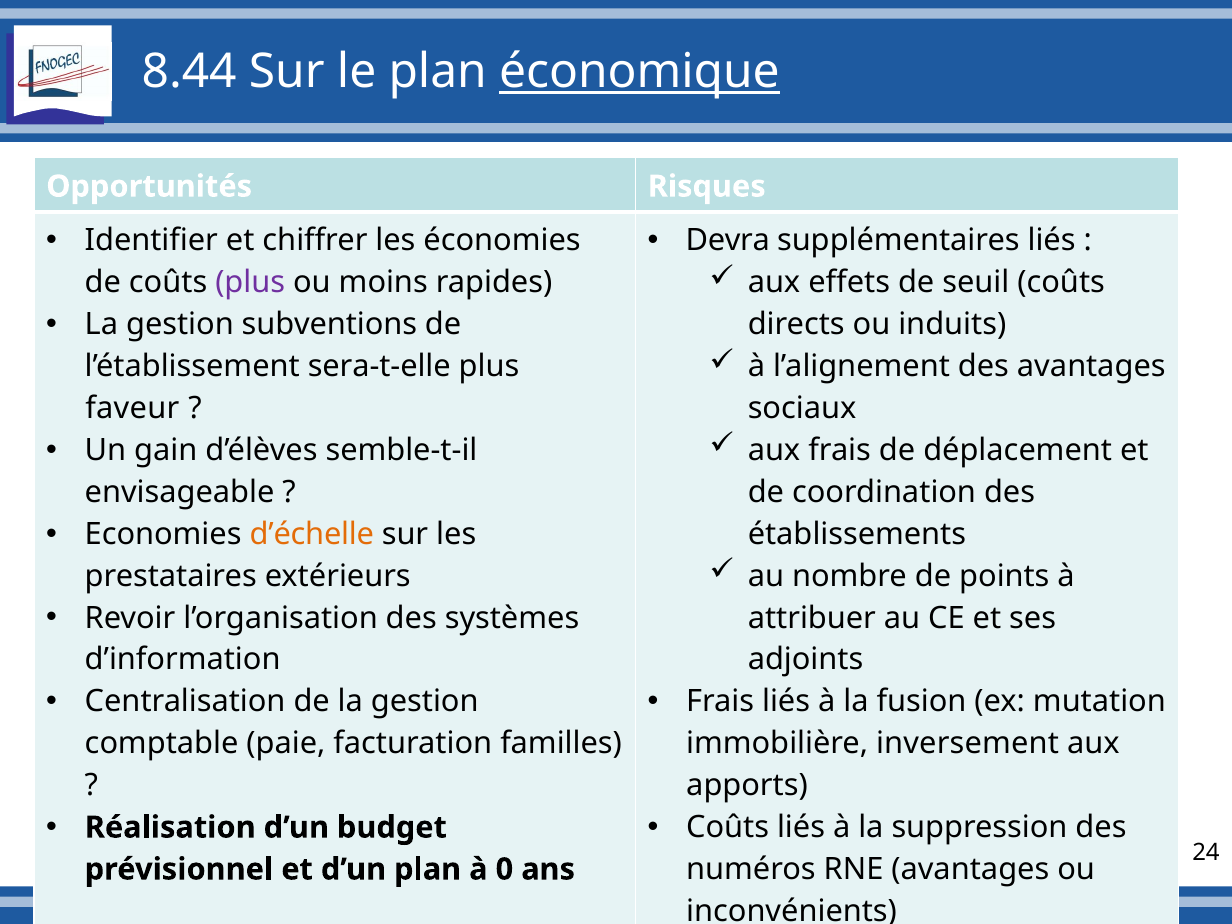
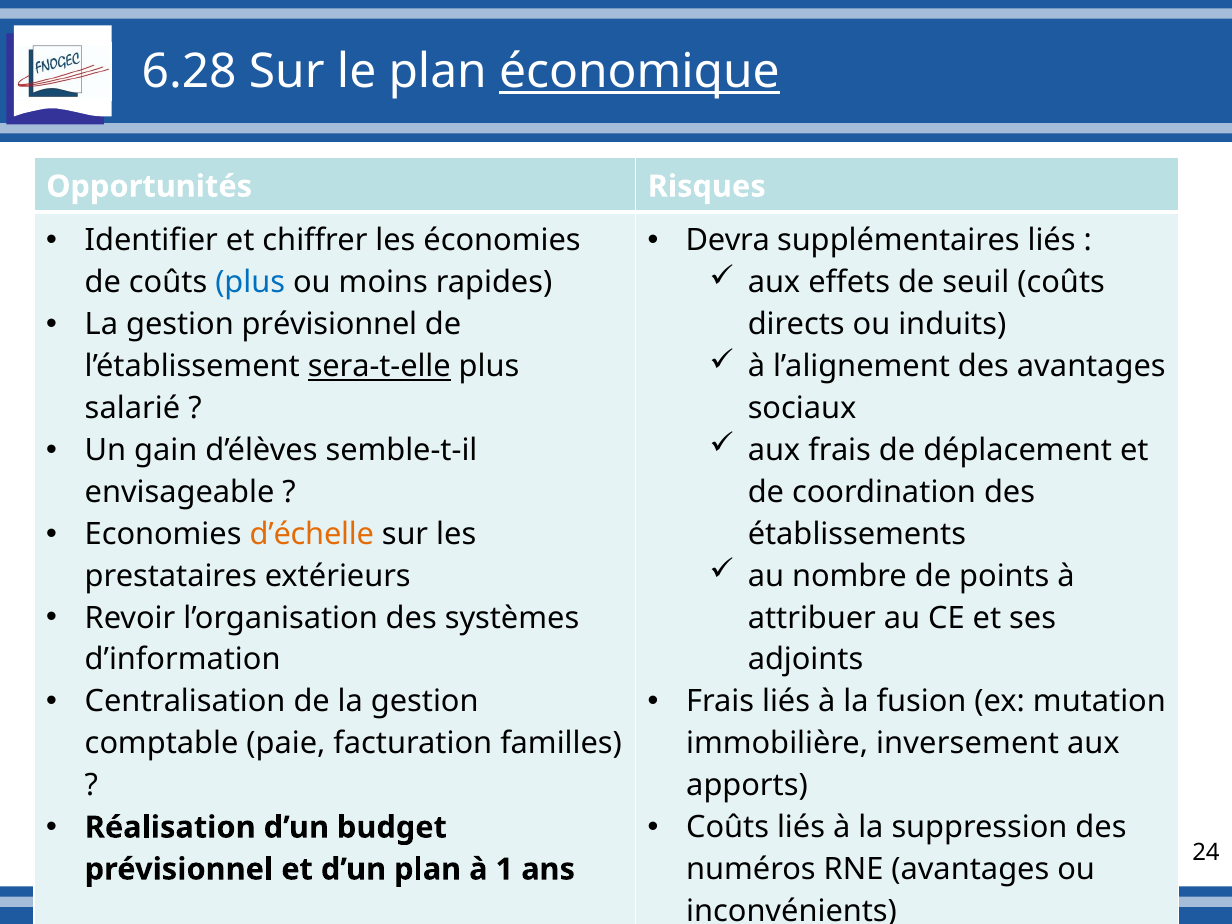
8.44: 8.44 -> 6.28
plus at (250, 283) colour: purple -> blue
gestion subventions: subventions -> prévisionnel
sera-t-elle underline: none -> present
faveur: faveur -> salarié
0: 0 -> 1
